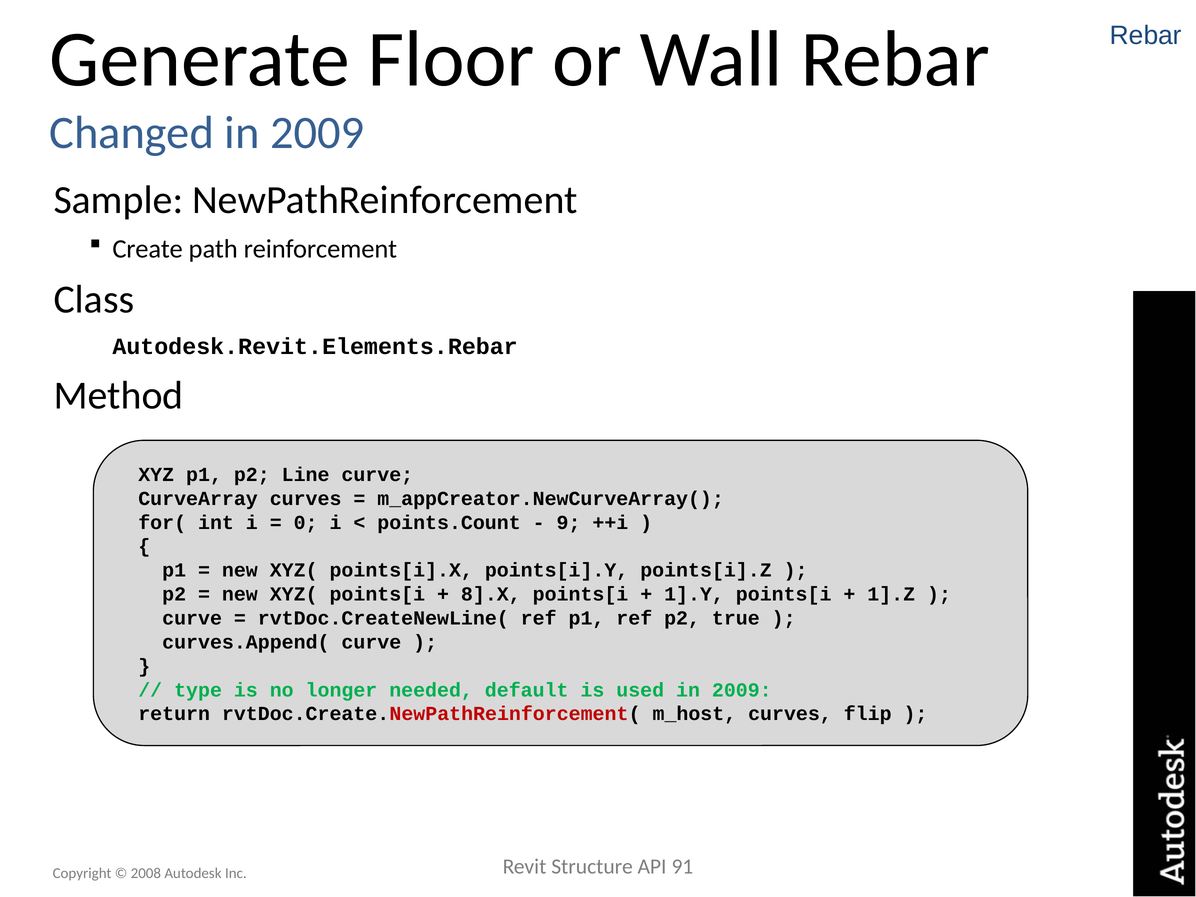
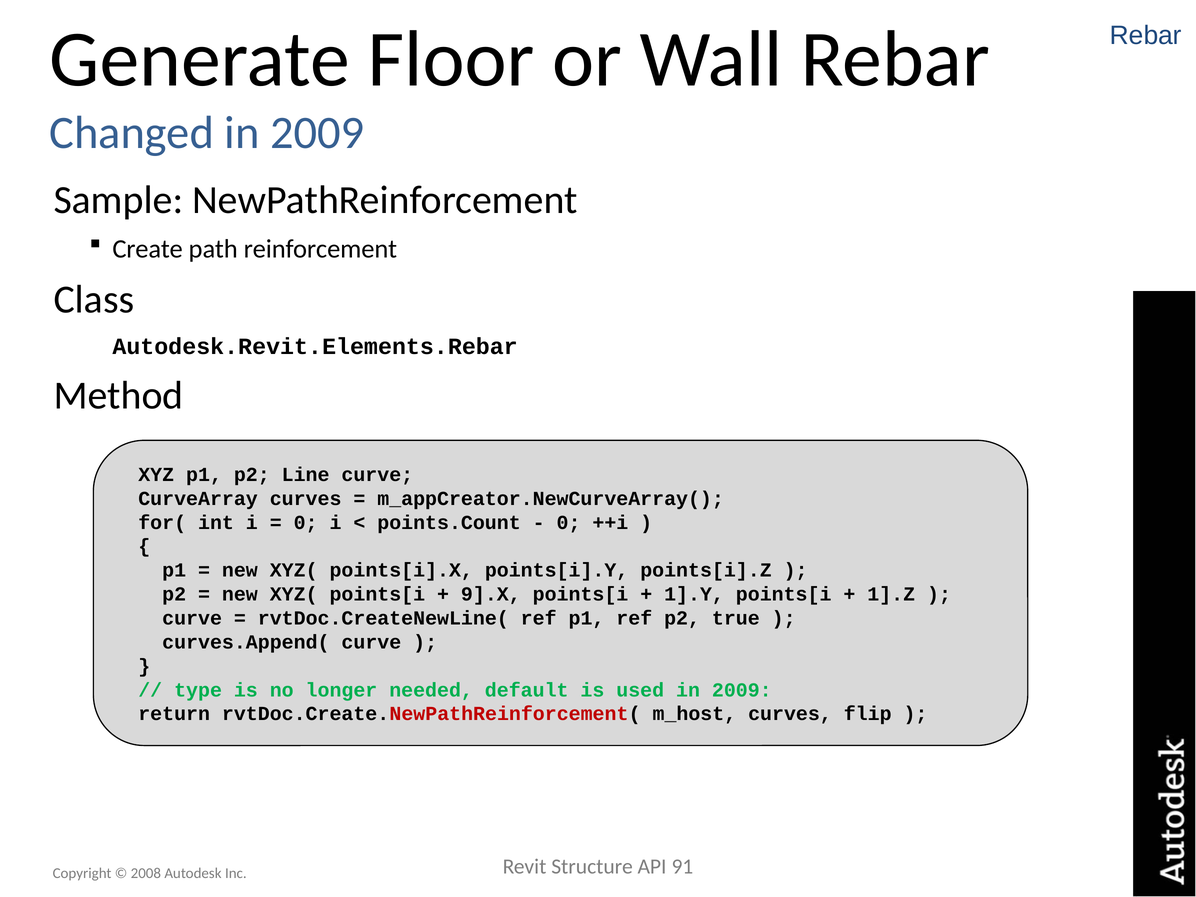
9 at (569, 522): 9 -> 0
8].X: 8].X -> 9].X
